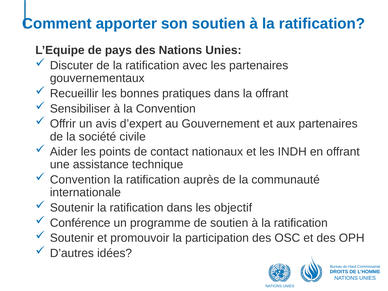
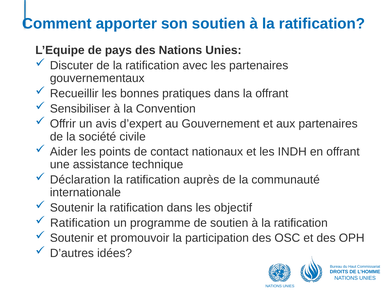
Convention at (80, 180): Convention -> Déclaration
Conférence at (80, 223): Conférence -> Ratification
